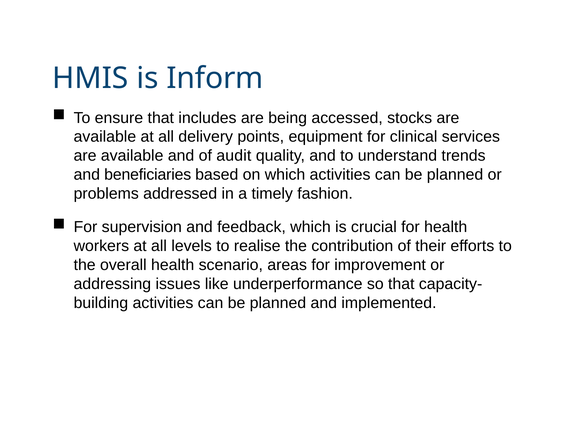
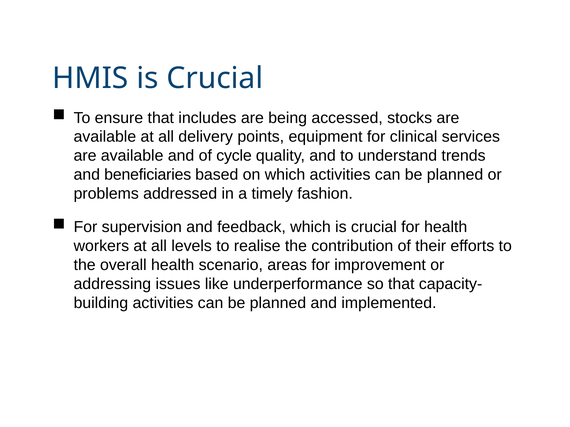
HMIS is Inform: Inform -> Crucial
audit: audit -> cycle
